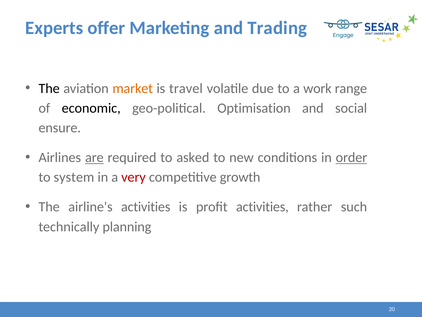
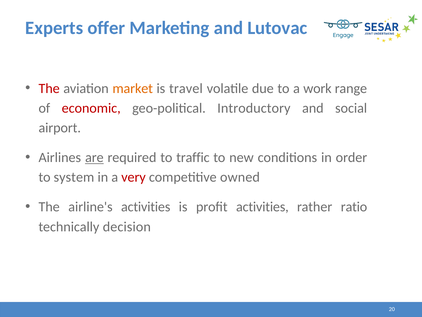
Trading: Trading -> Lutovac
The at (49, 88) colour: black -> red
economic colour: black -> red
Optimisation: Optimisation -> Introductory
ensure: ensure -> airport
asked: asked -> traffic
order underline: present -> none
growth: growth -> owned
such: such -> ratio
planning: planning -> decision
